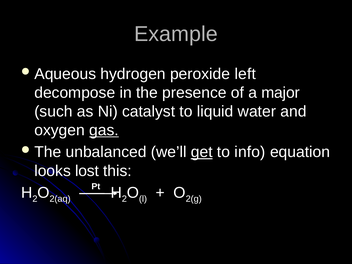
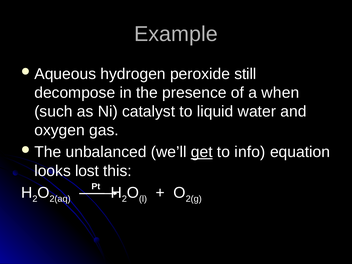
left: left -> still
major: major -> when
gas underline: present -> none
